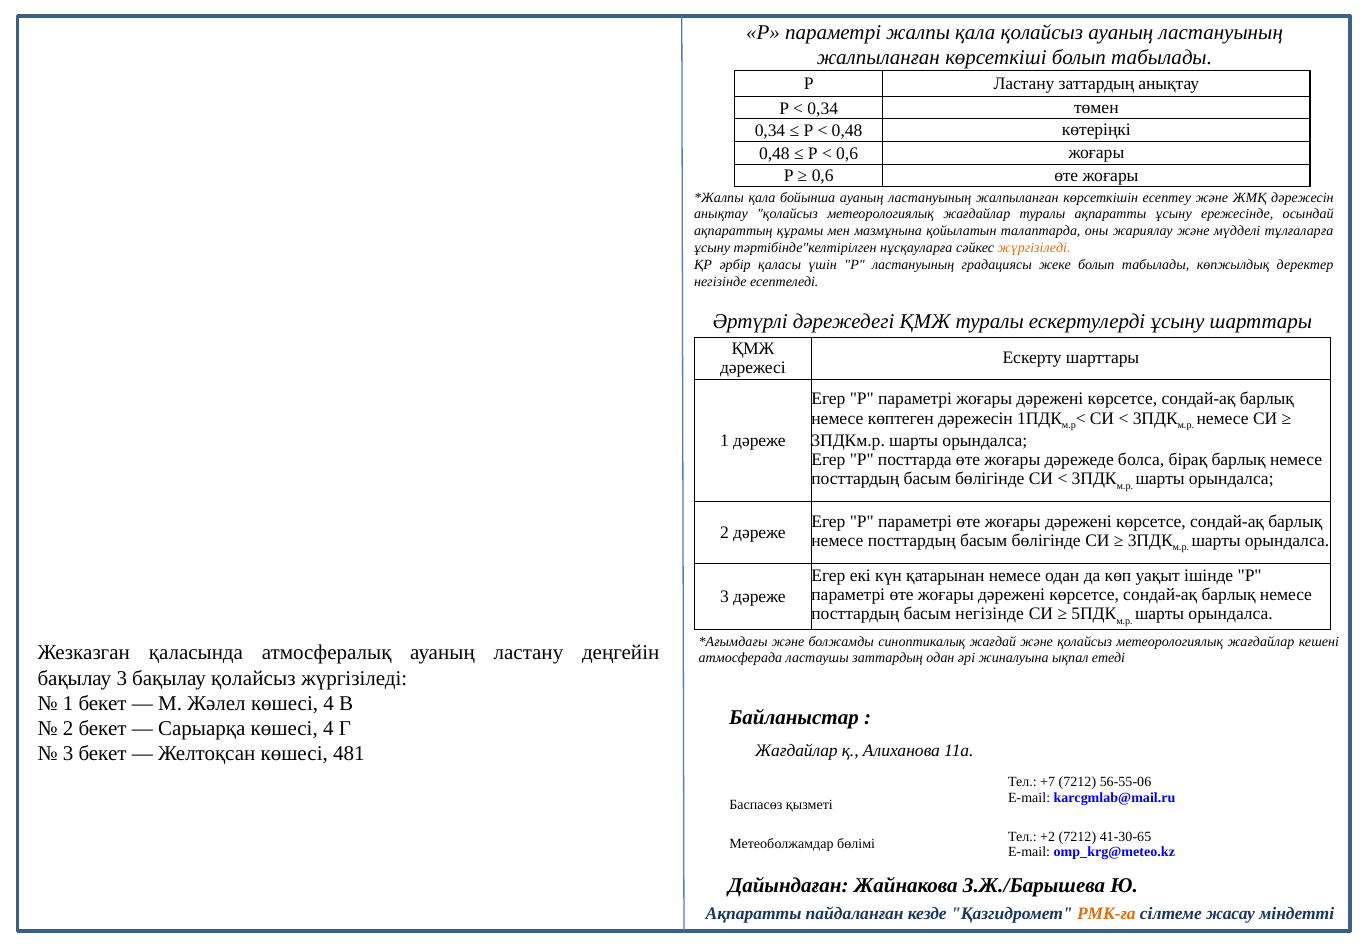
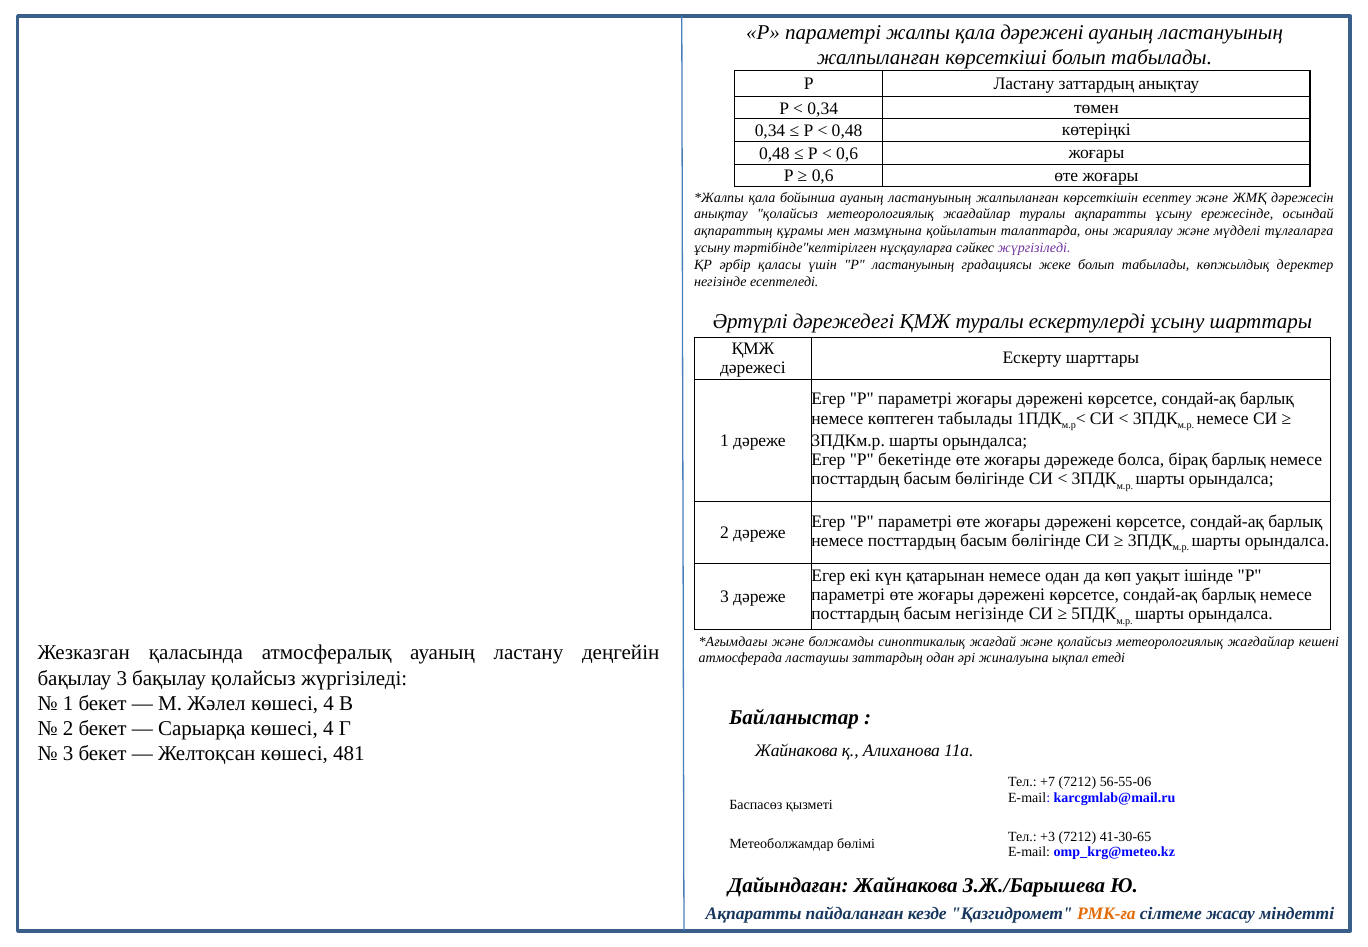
қала қолайсыз: қолайсыз -> дәрежені
жүргізіледі at (1034, 248) colour: orange -> purple
көптеген дәрежесін: дәрежесін -> табылады
посттарда: посттарда -> бекетінде
Жағдайлар at (796, 751): Жағдайлар -> Жайнакова
+2: +2 -> +3
